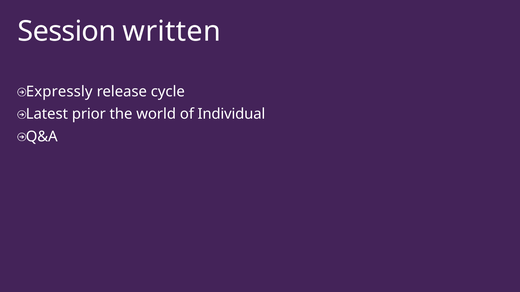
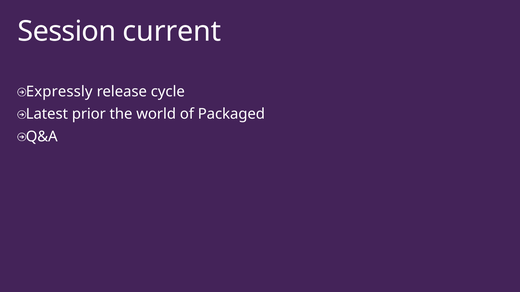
written: written -> current
Individual: Individual -> Packaged
